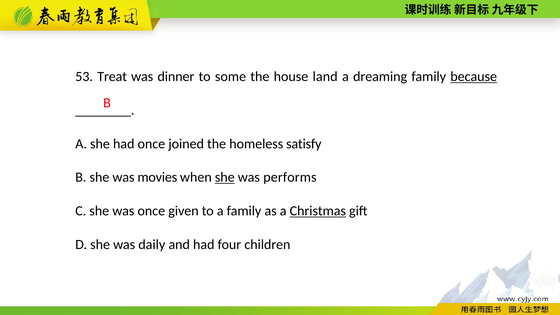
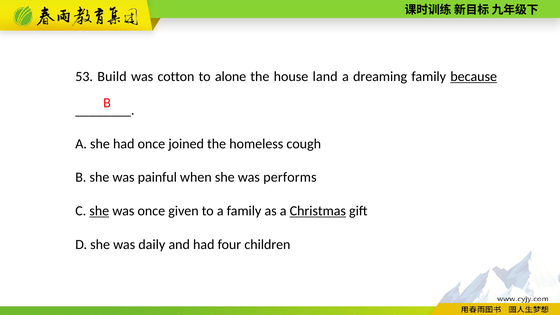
Treat: Treat -> Build
dinner: dinner -> cotton
some: some -> alone
satisfy: satisfy -> cough
movies: movies -> painful
she at (225, 177) underline: present -> none
she at (99, 211) underline: none -> present
